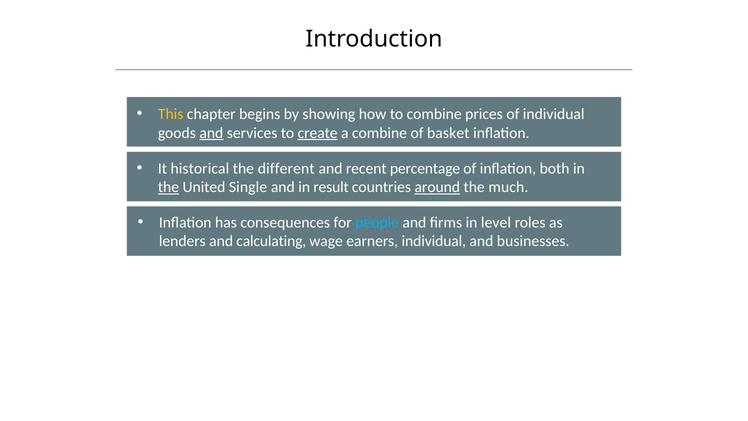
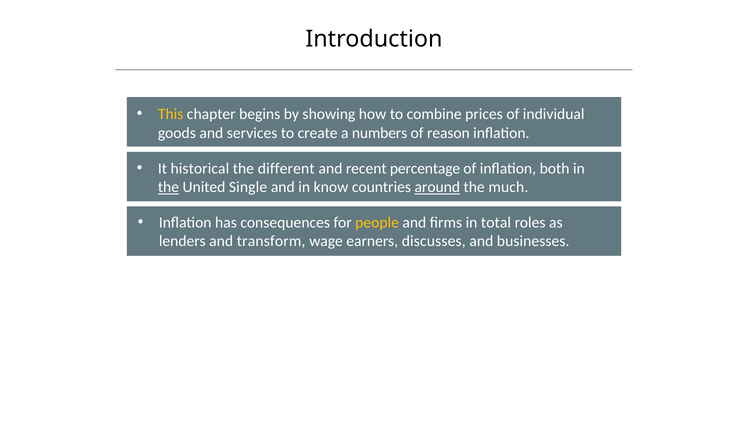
and at (211, 133) underline: present -> none
create underline: present -> none
a combine: combine -> numbers
basket: basket -> reason
result: result -> know
people colour: light blue -> yellow
level: level -> total
calculating: calculating -> transform
earners individual: individual -> discusses
